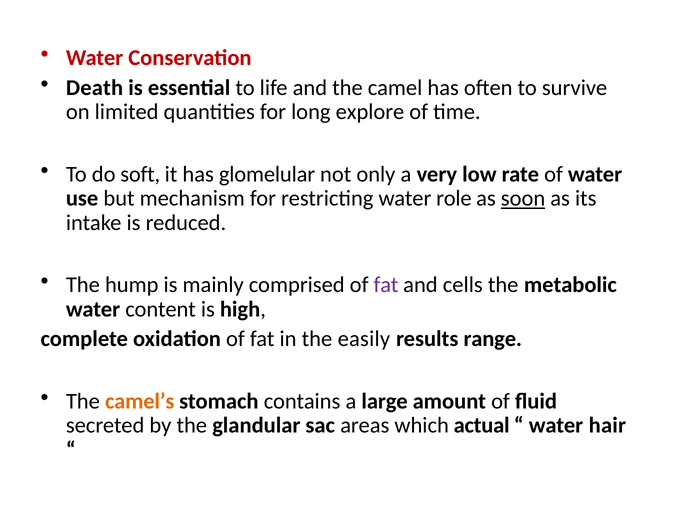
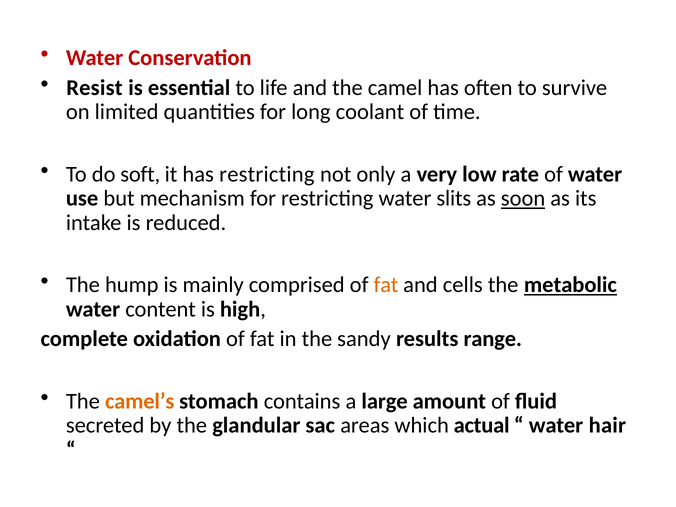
Death: Death -> Resist
explore: explore -> coolant
has glomelular: glomelular -> restricting
role: role -> slits
fat at (386, 285) colour: purple -> orange
metabolic underline: none -> present
easily: easily -> sandy
